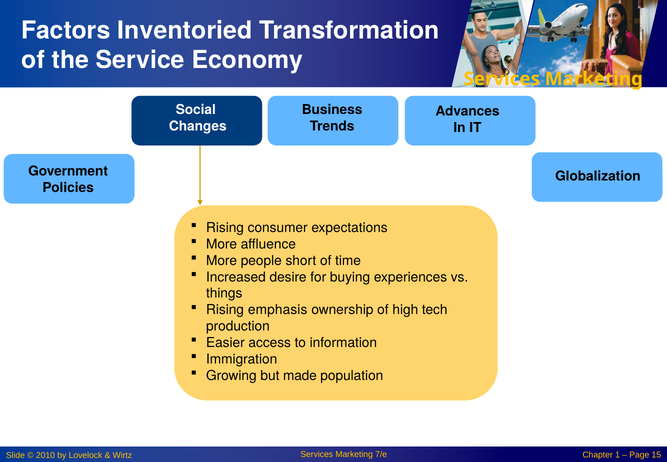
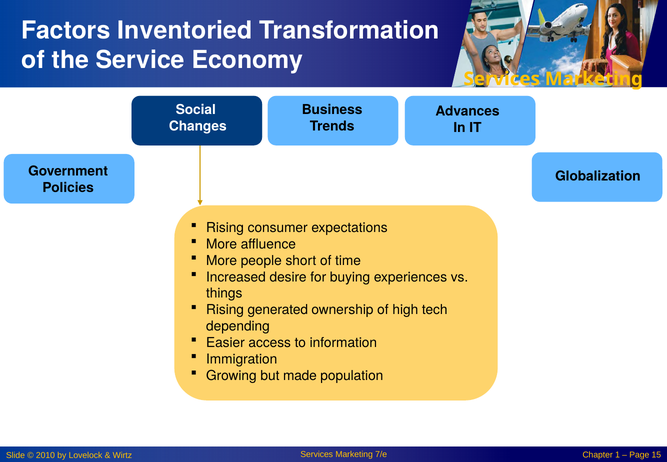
emphasis: emphasis -> generated
production: production -> depending
